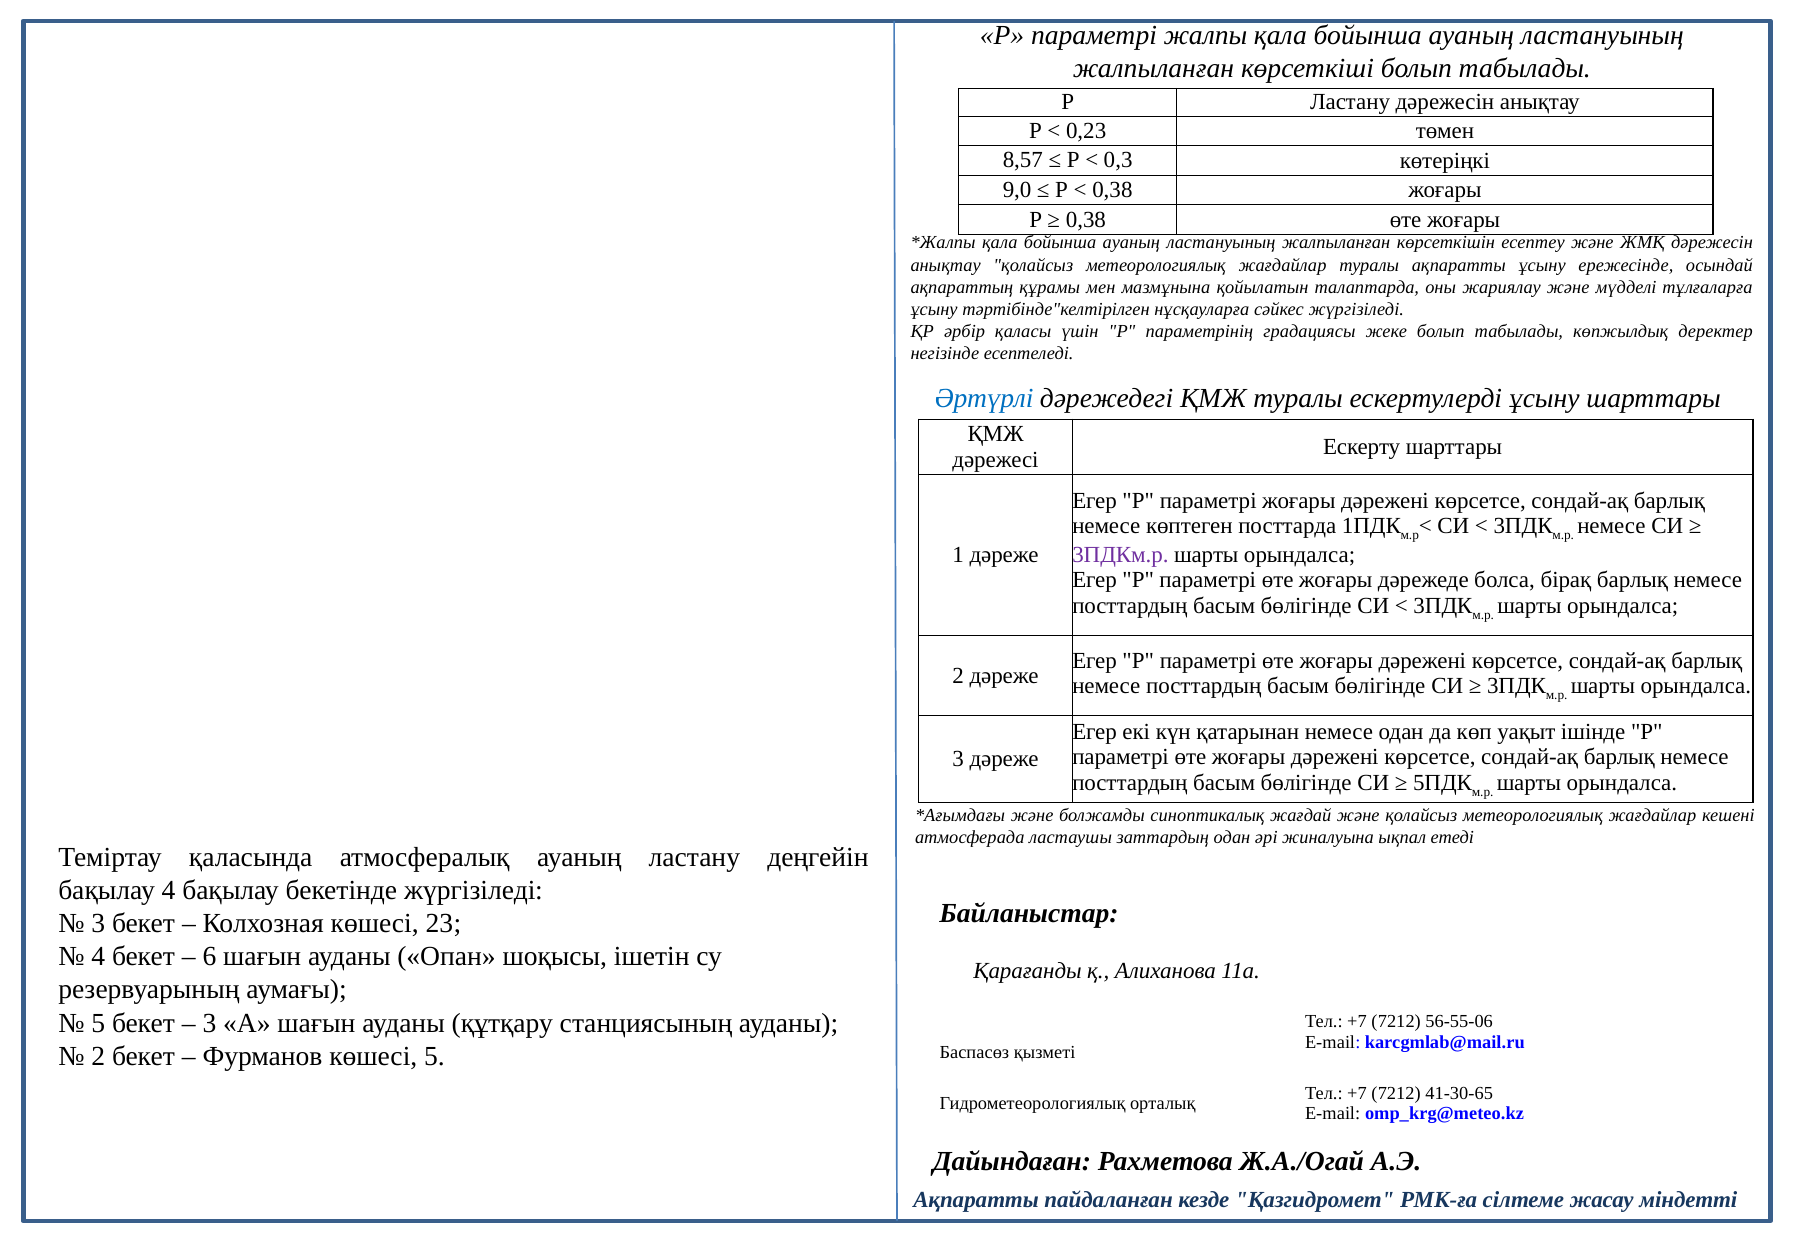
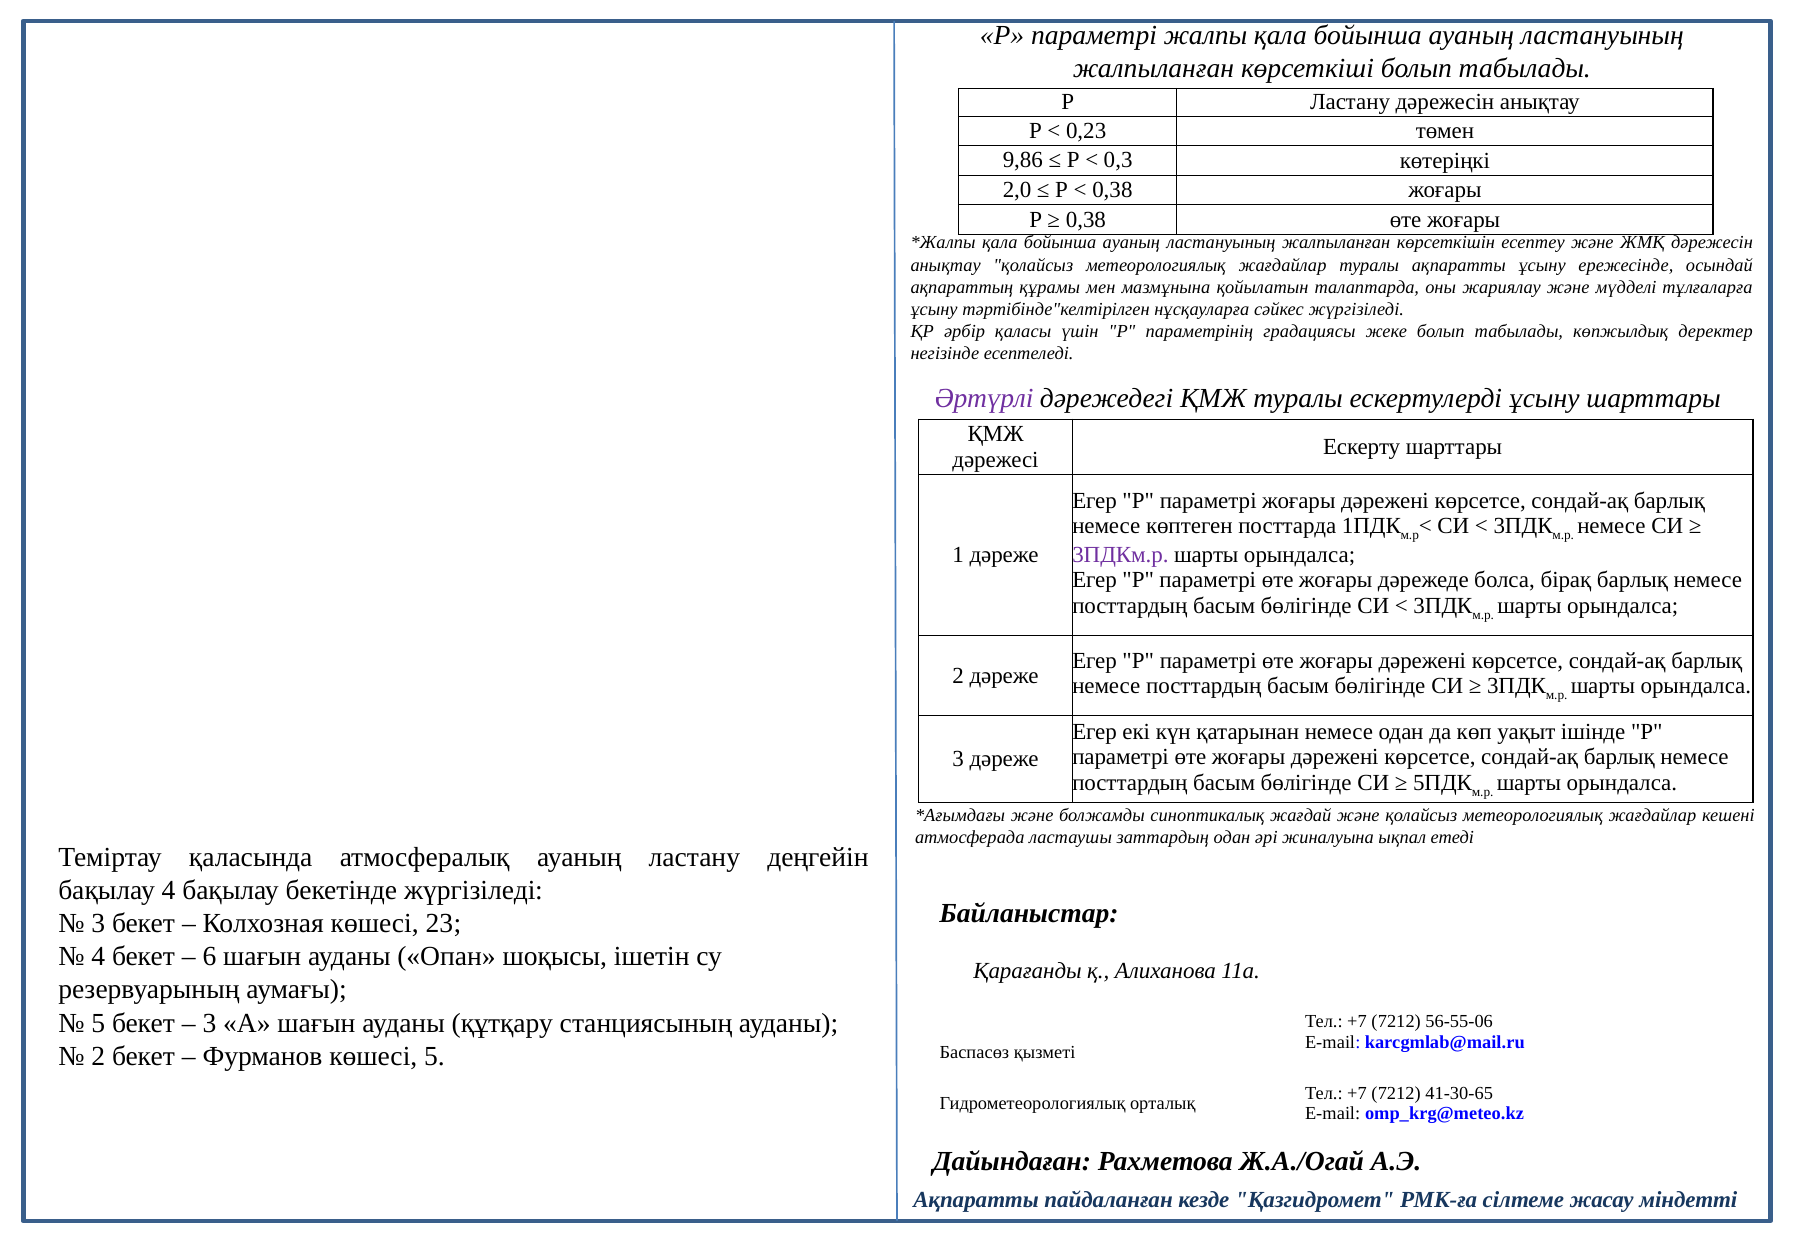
8,57: 8,57 -> 9,86
9,0: 9,0 -> 2,0
Әртүрлі colour: blue -> purple
